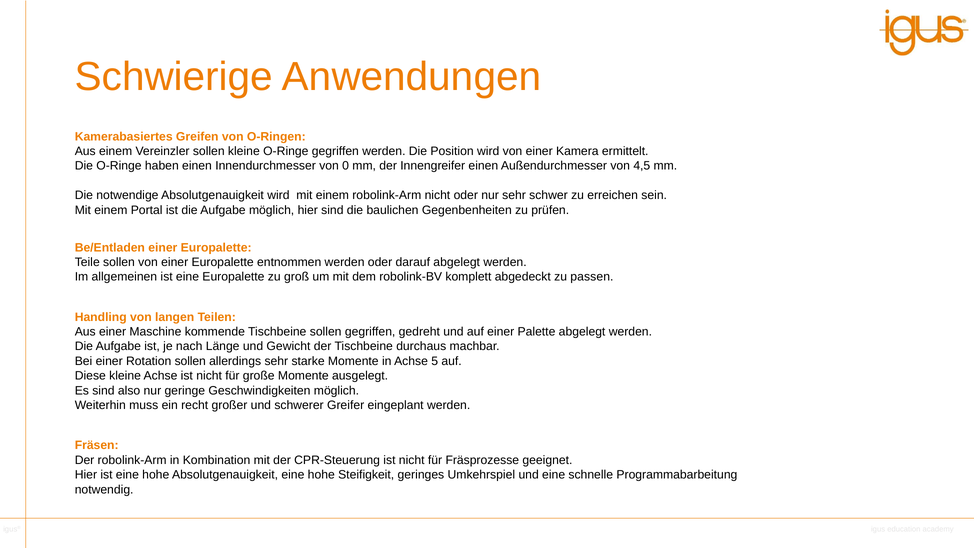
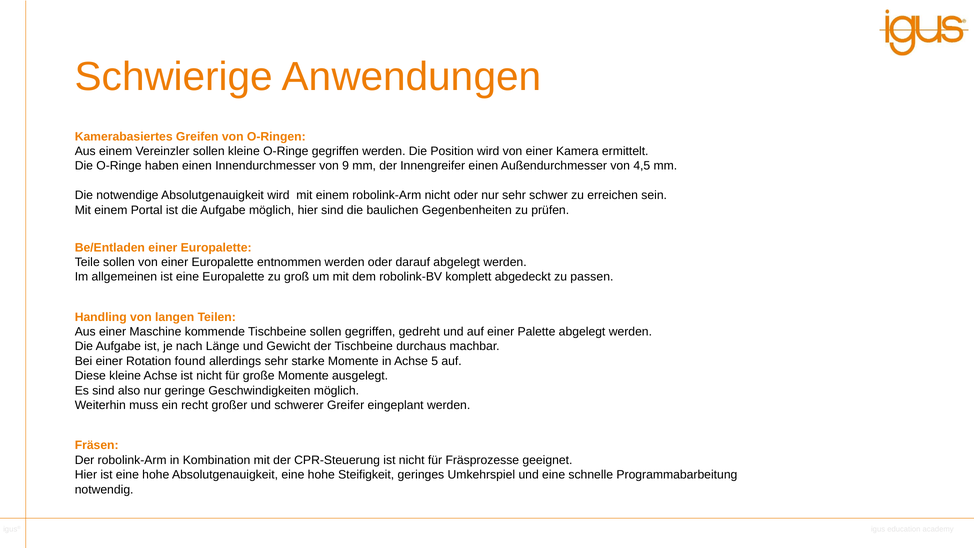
0: 0 -> 9
Rotation sollen: sollen -> found
